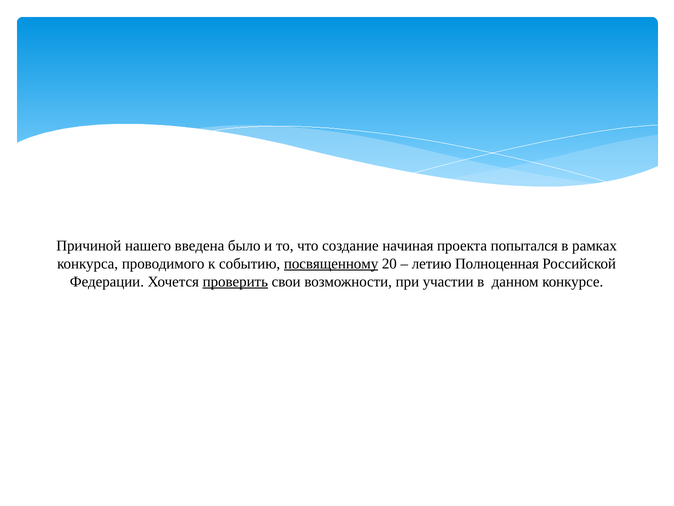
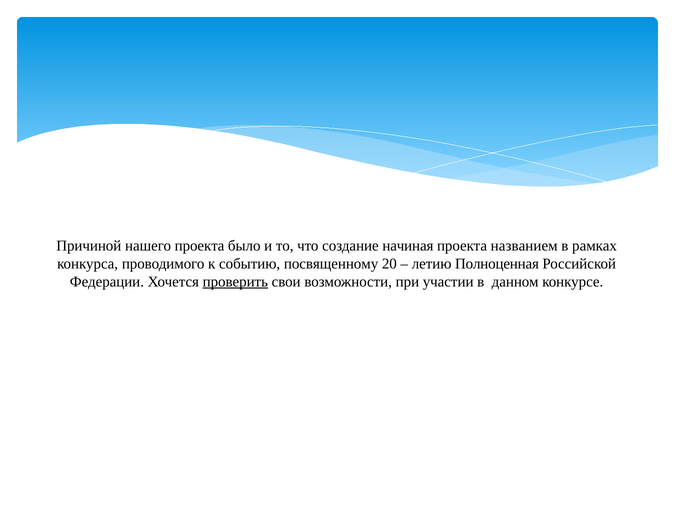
нашего введена: введена -> проекта
попытался: попытался -> названием
посвященному underline: present -> none
